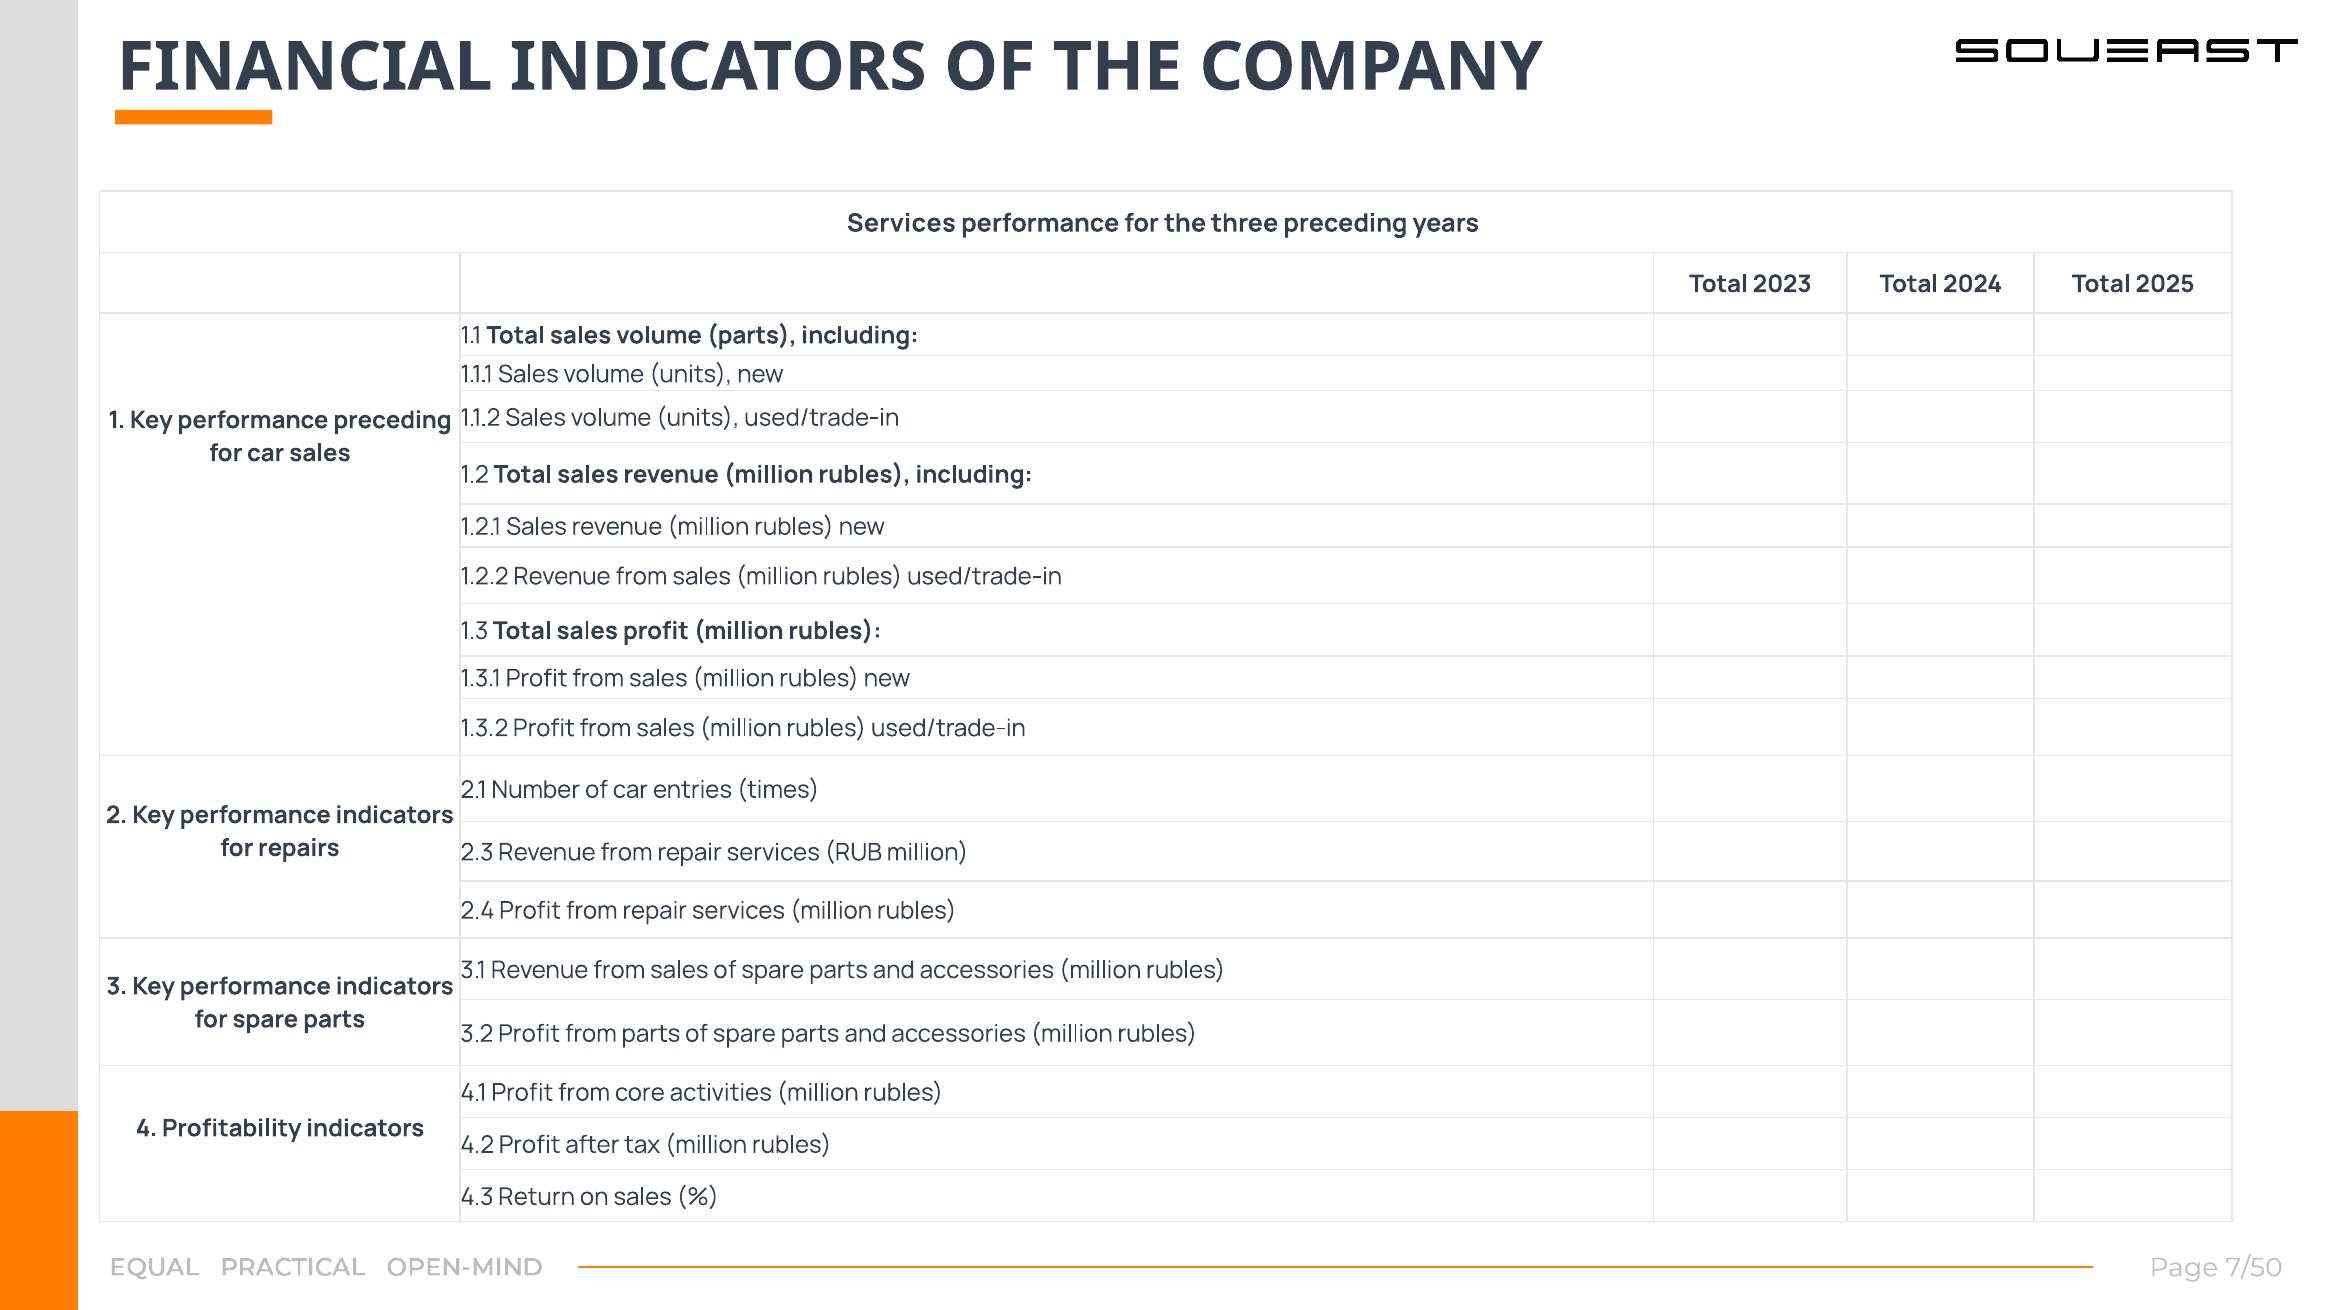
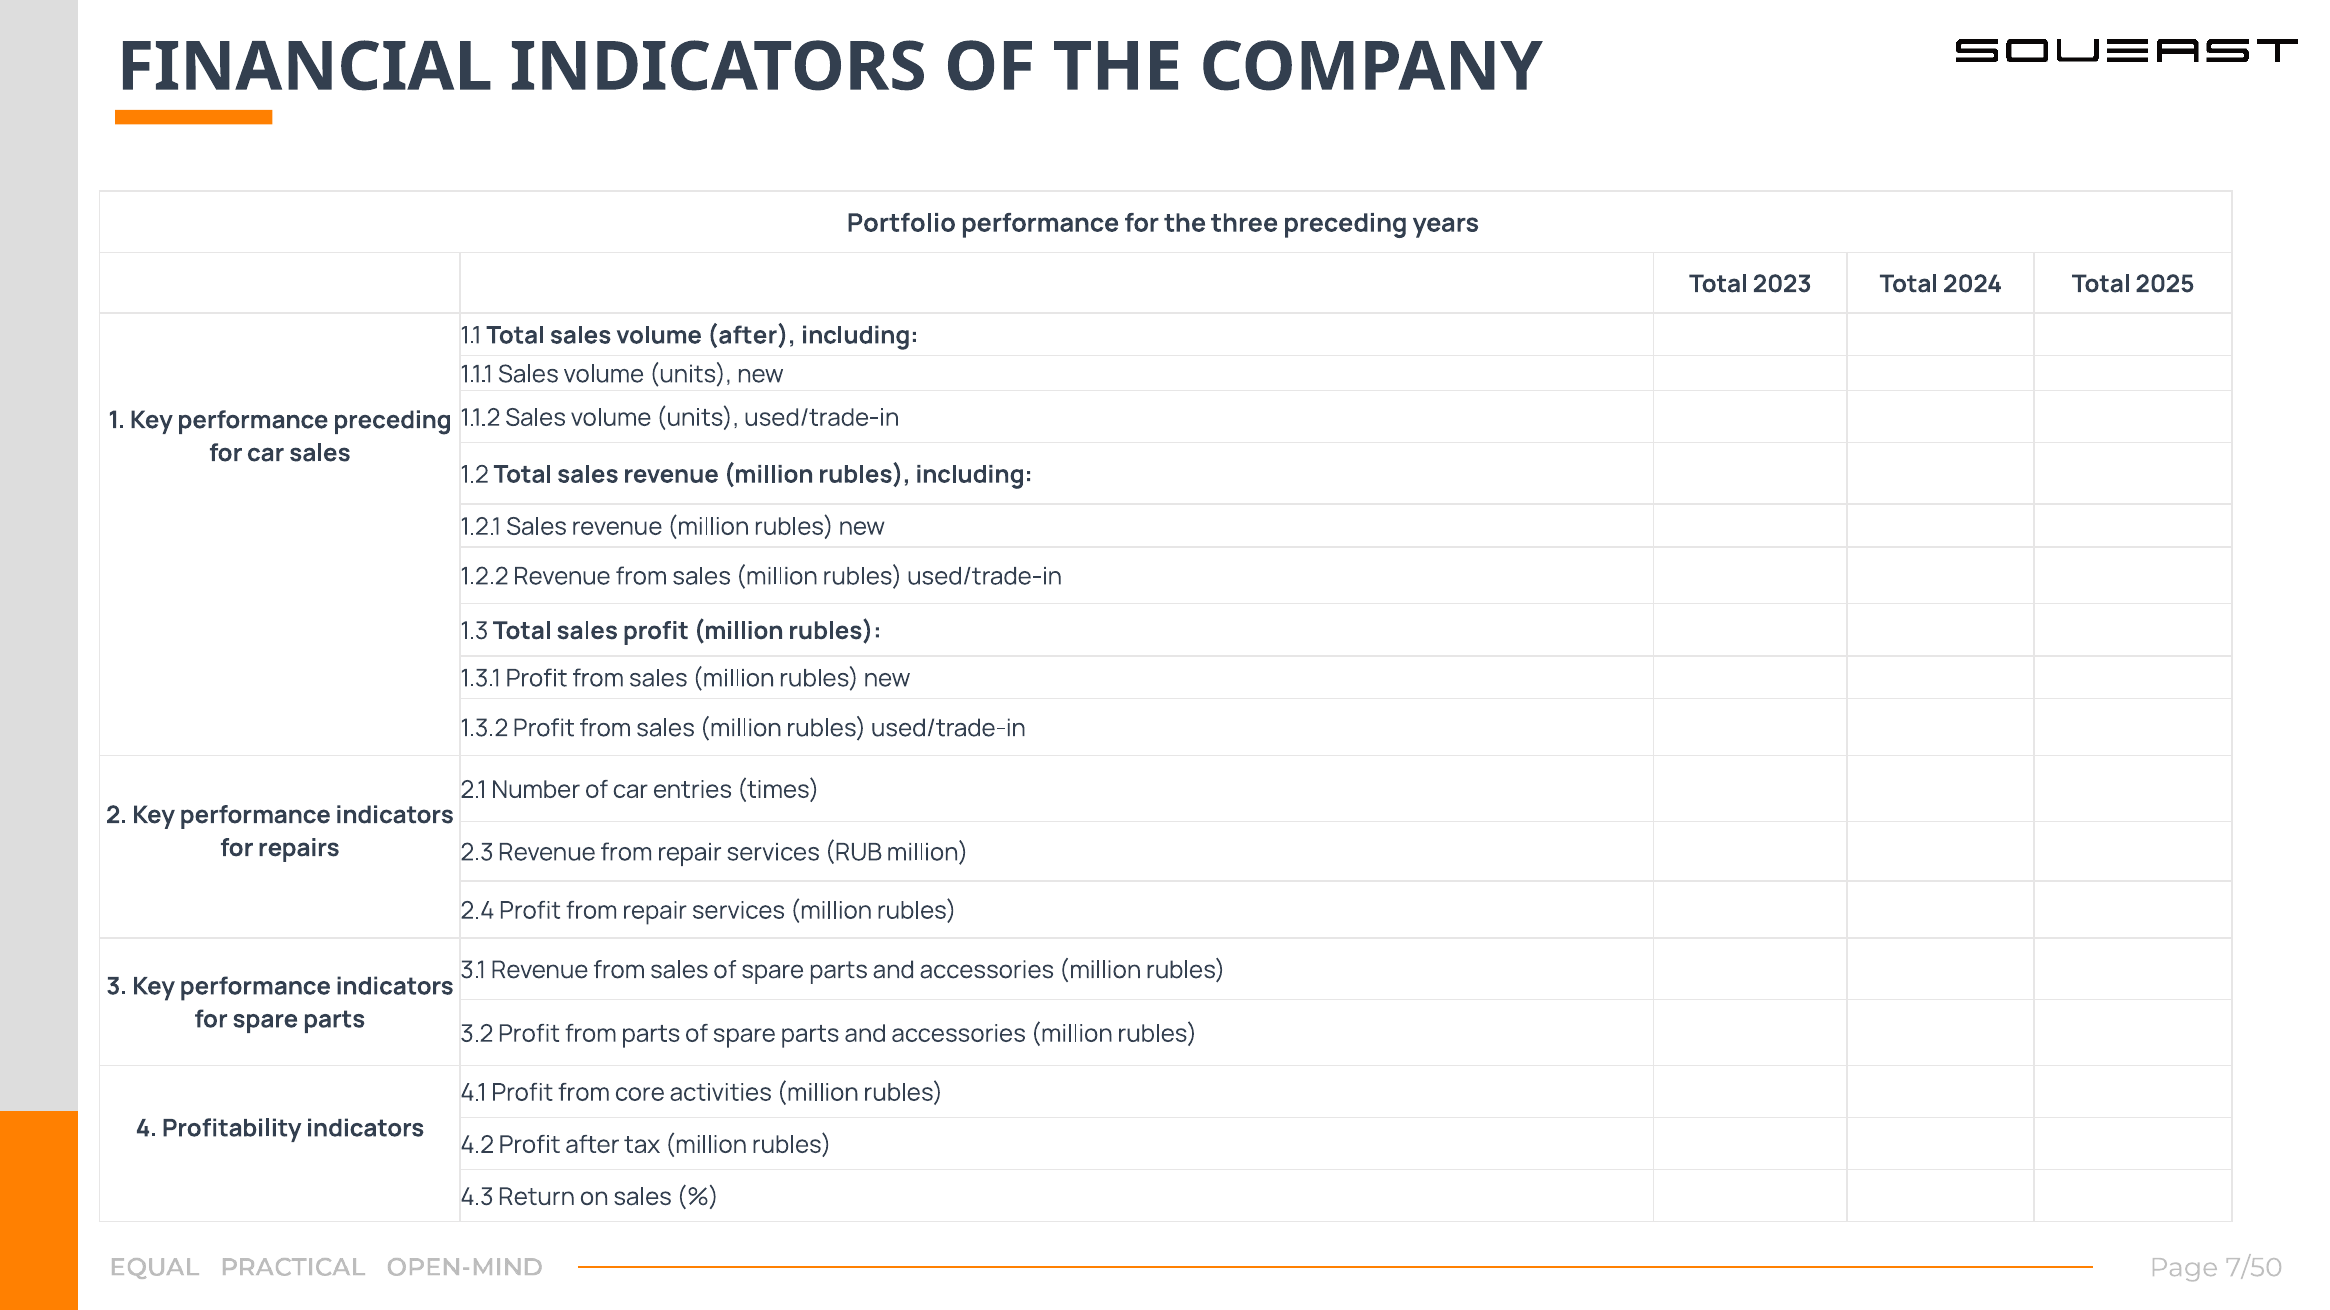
Services at (901, 223): Services -> Portfolio
volume parts: parts -> after
